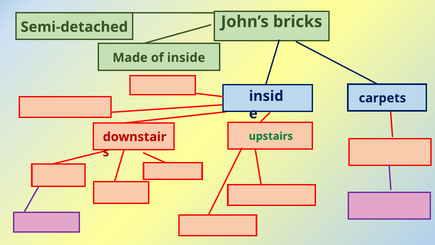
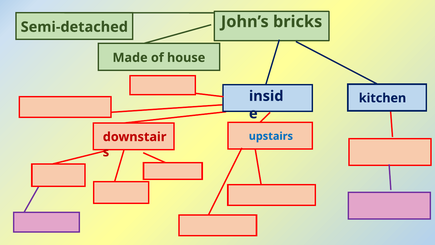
inside: inside -> house
carpets: carpets -> kitchen
upstairs colour: green -> blue
